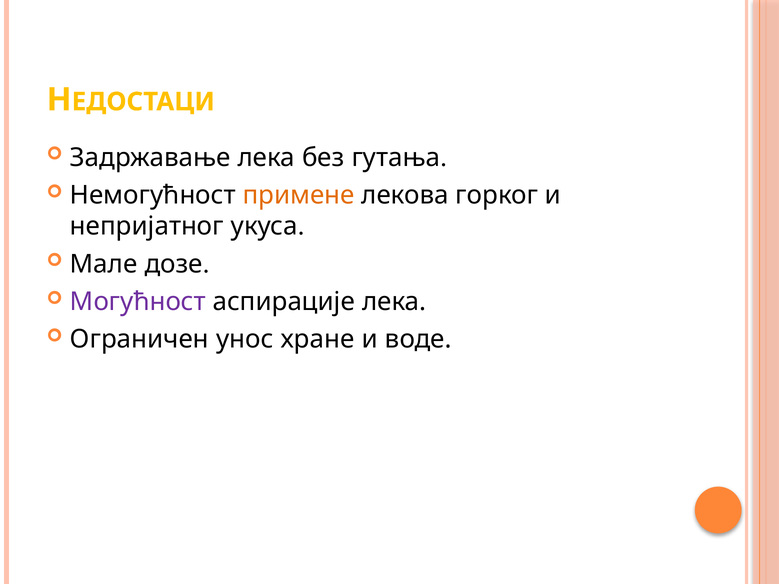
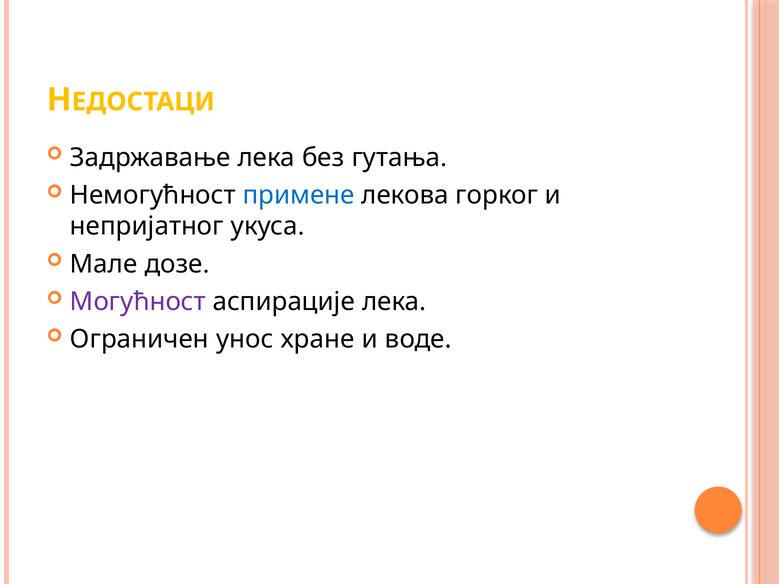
примене colour: orange -> blue
